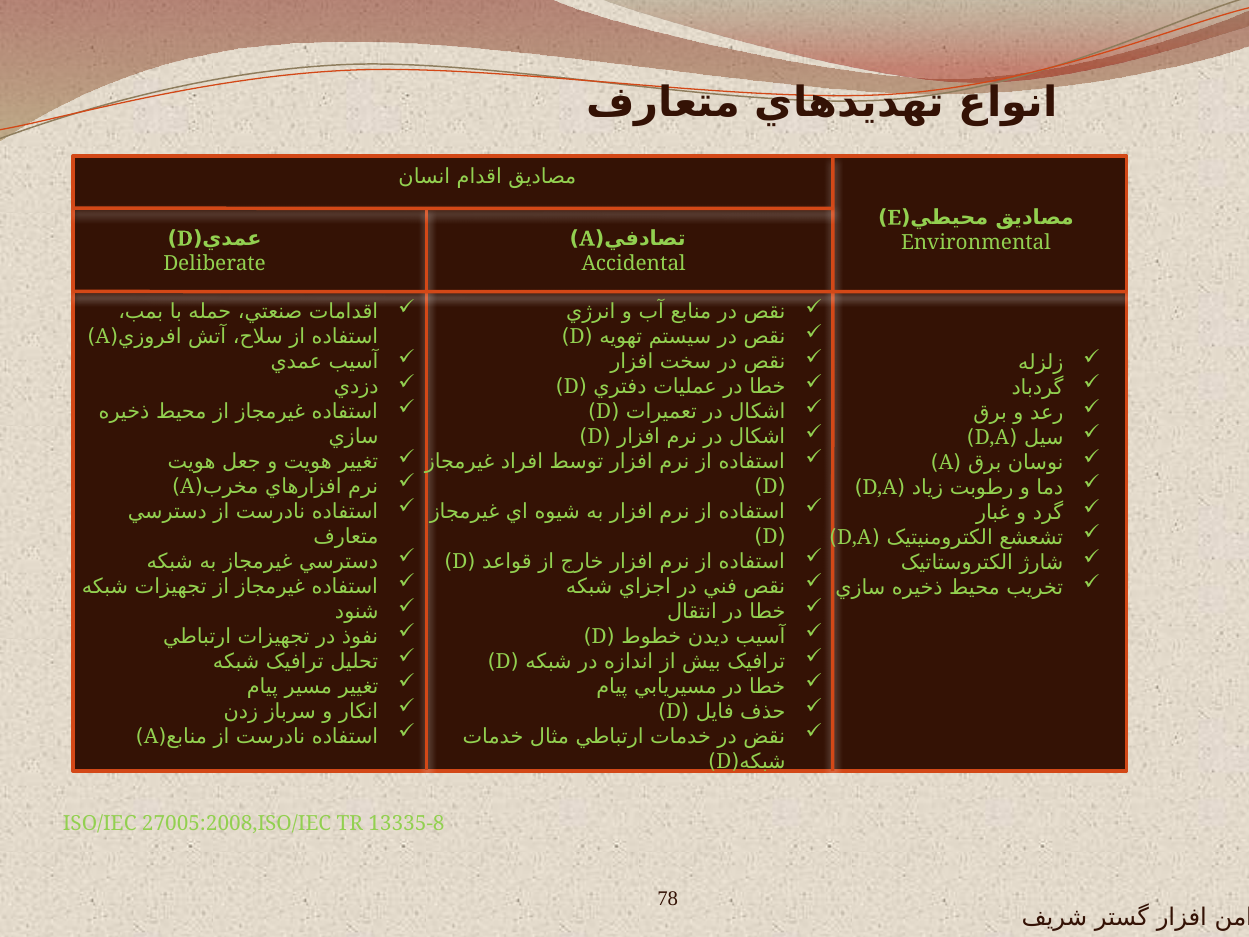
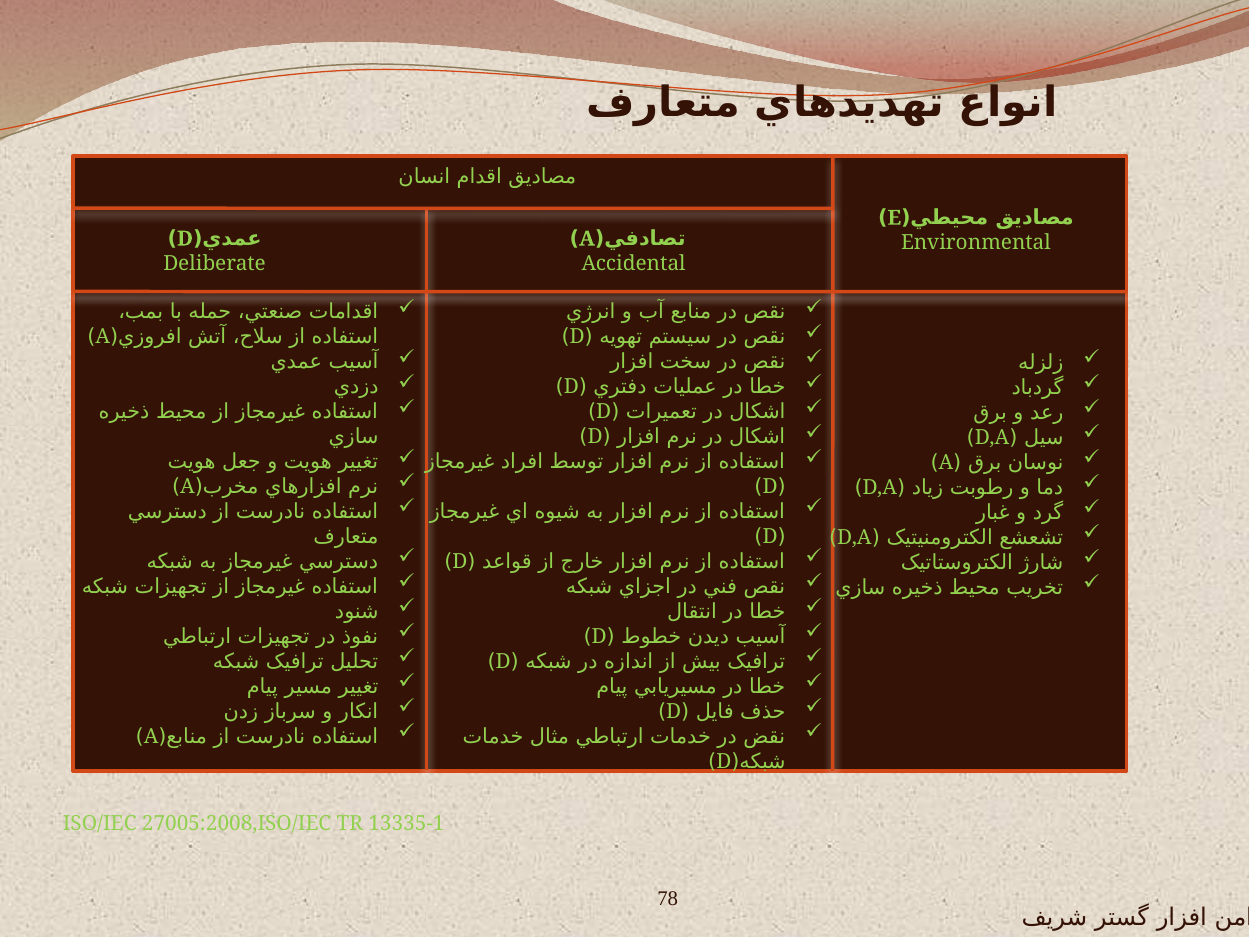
13335-8: 13335-8 -> 13335-1
